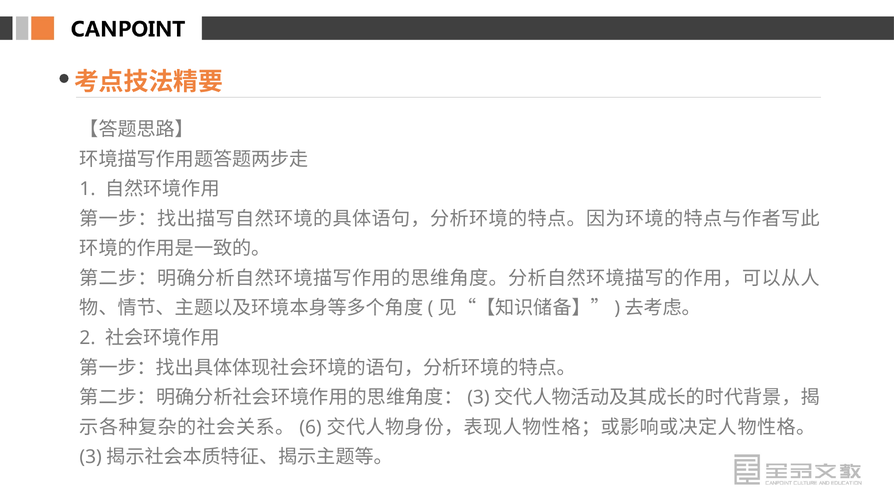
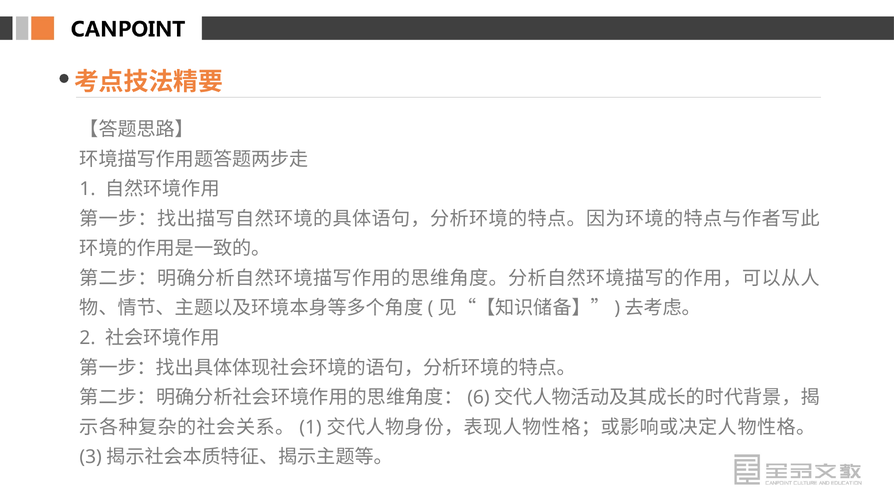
3 at (478, 398): 3 -> 6
6 at (310, 427): 6 -> 1
